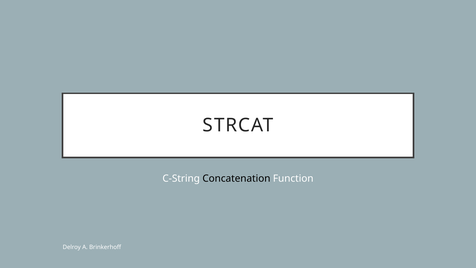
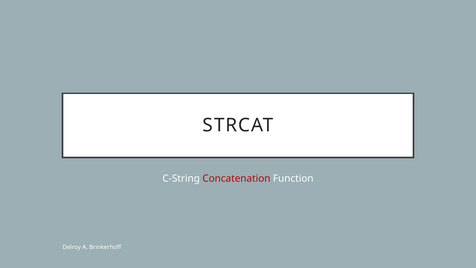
Concatenation colour: black -> red
